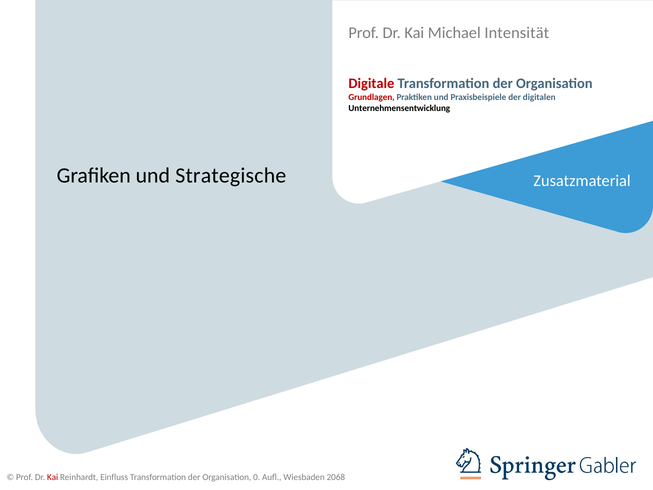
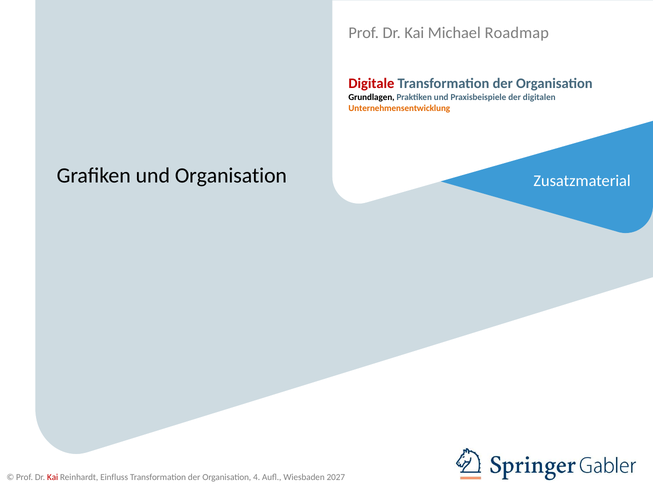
Intensität: Intensität -> Roadmap
Grundlagen colour: red -> black
Unternehmensentwicklung colour: black -> orange
und Strategische: Strategische -> Organisation
0: 0 -> 4
2068: 2068 -> 2027
